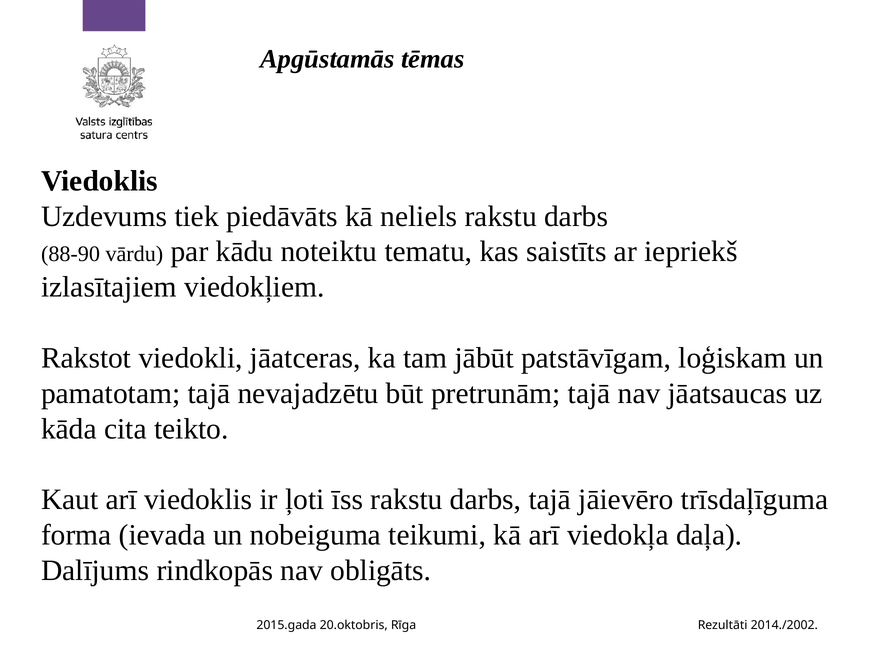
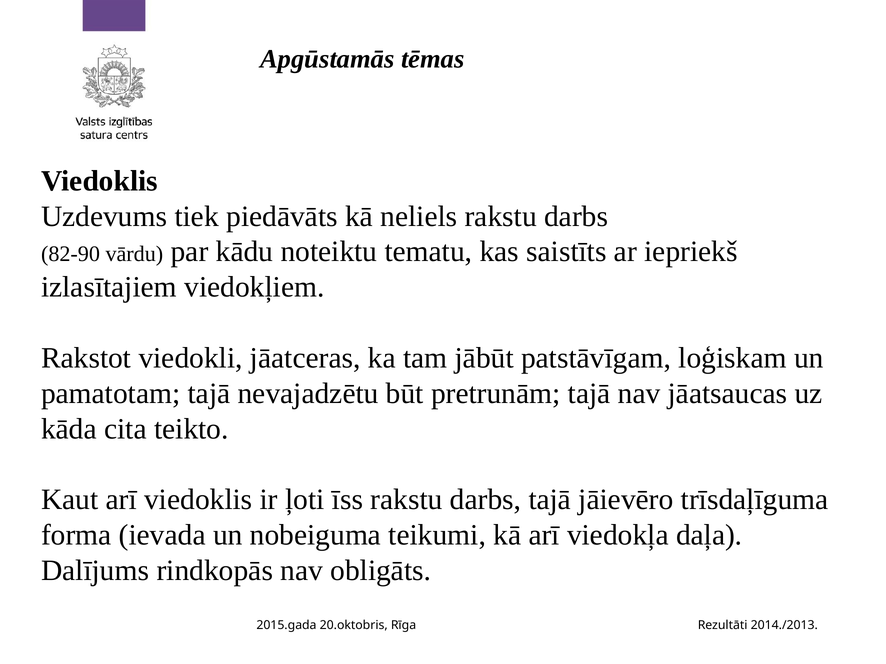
88-90: 88-90 -> 82-90
2014./2002: 2014./2002 -> 2014./2013
